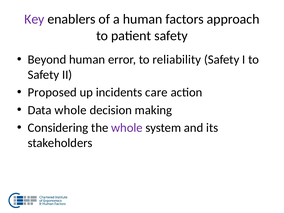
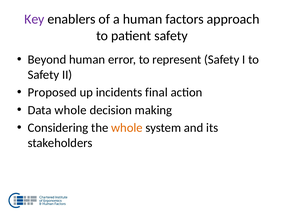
reliability: reliability -> represent
care: care -> final
whole at (127, 128) colour: purple -> orange
